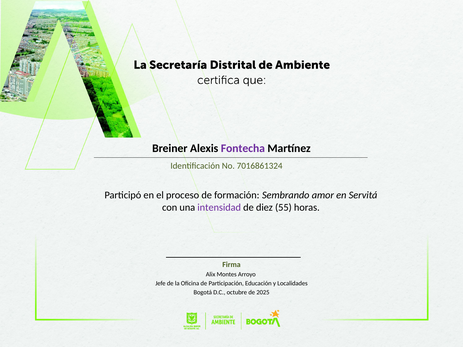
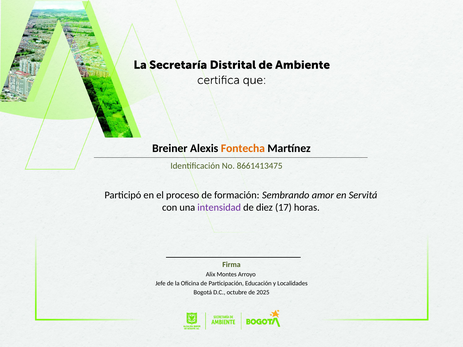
Fontecha colour: purple -> orange
7016861324: 7016861324 -> 8661413475
55: 55 -> 17
